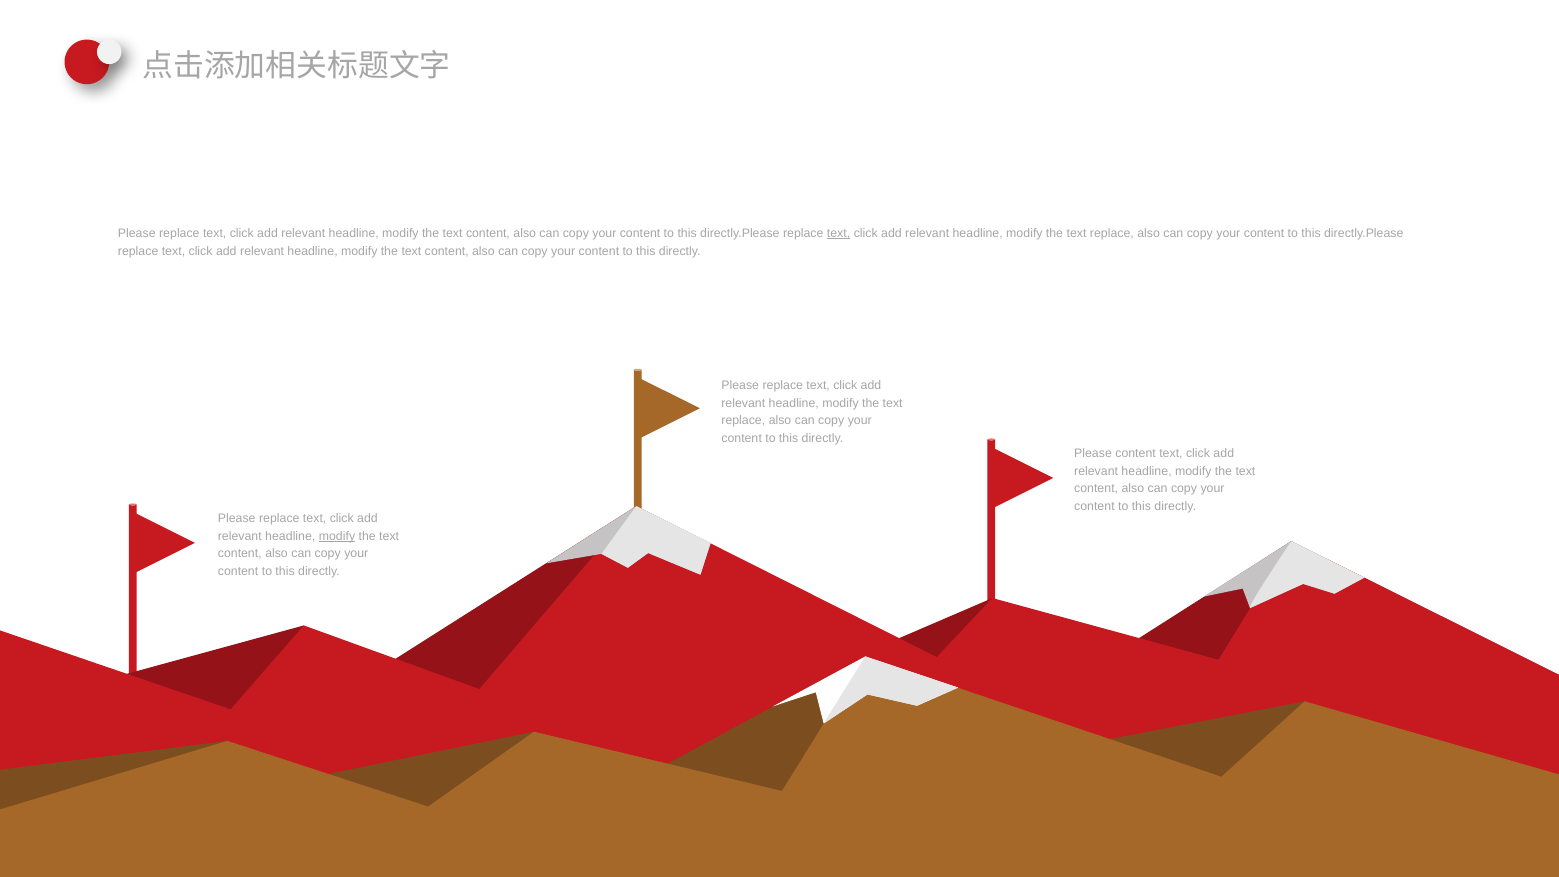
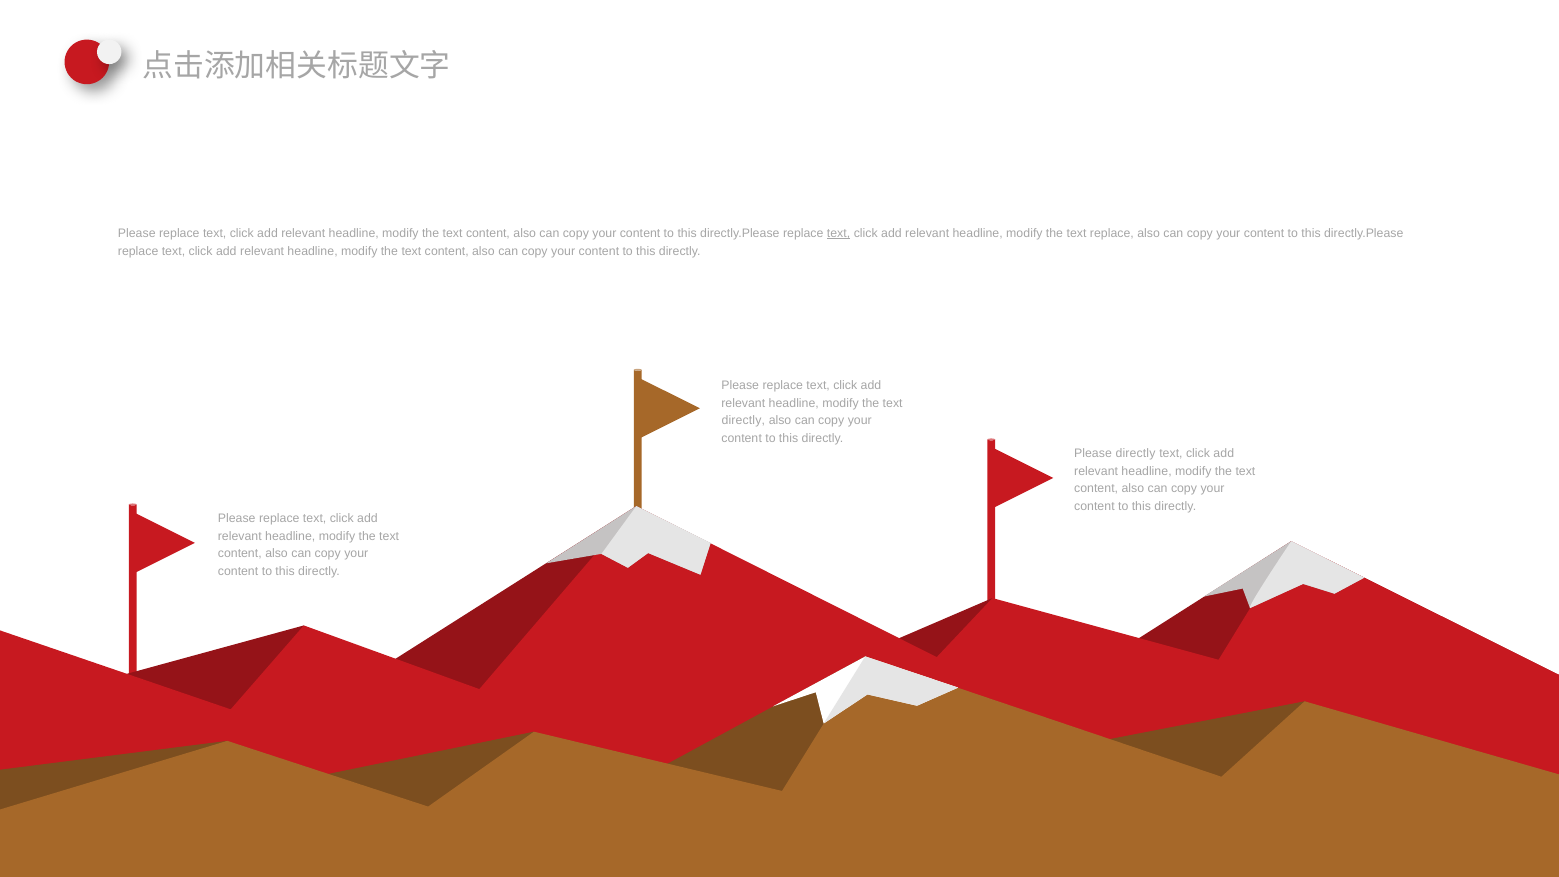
replace at (743, 421): replace -> directly
Please content: content -> directly
modify at (337, 536) underline: present -> none
